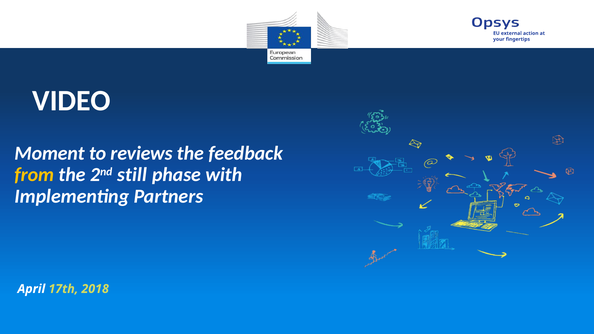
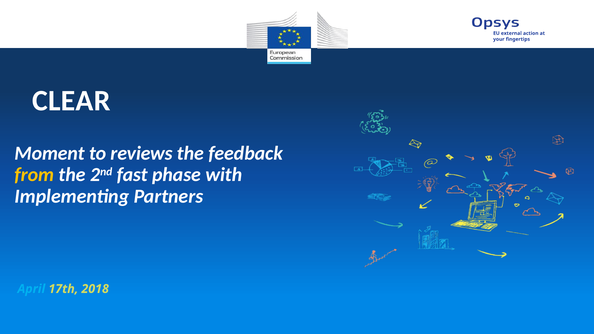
VIDEO: VIDEO -> CLEAR
still: still -> fast
April colour: white -> light blue
